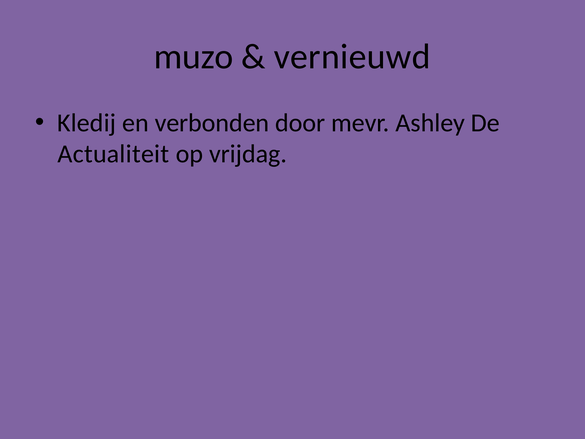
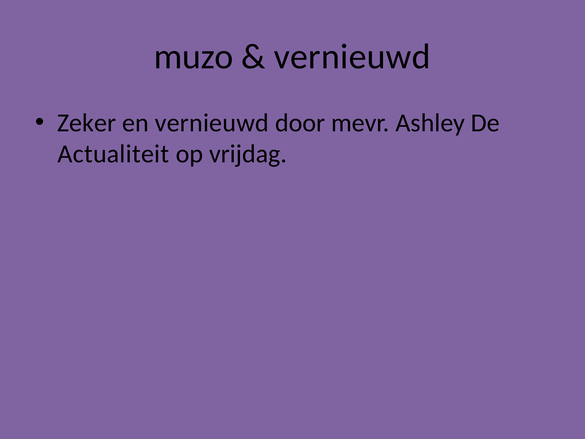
Kledij: Kledij -> Zeker
en verbonden: verbonden -> vernieuwd
